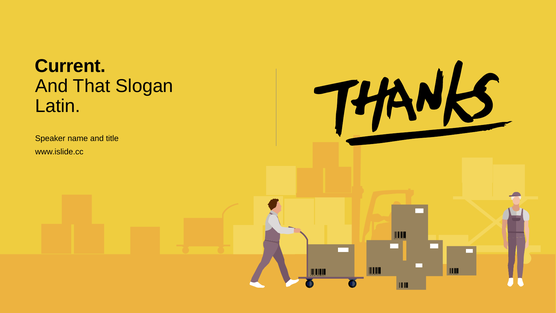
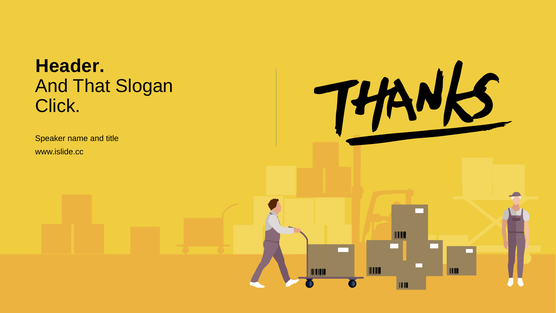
Current: Current -> Header
Latin: Latin -> Click
